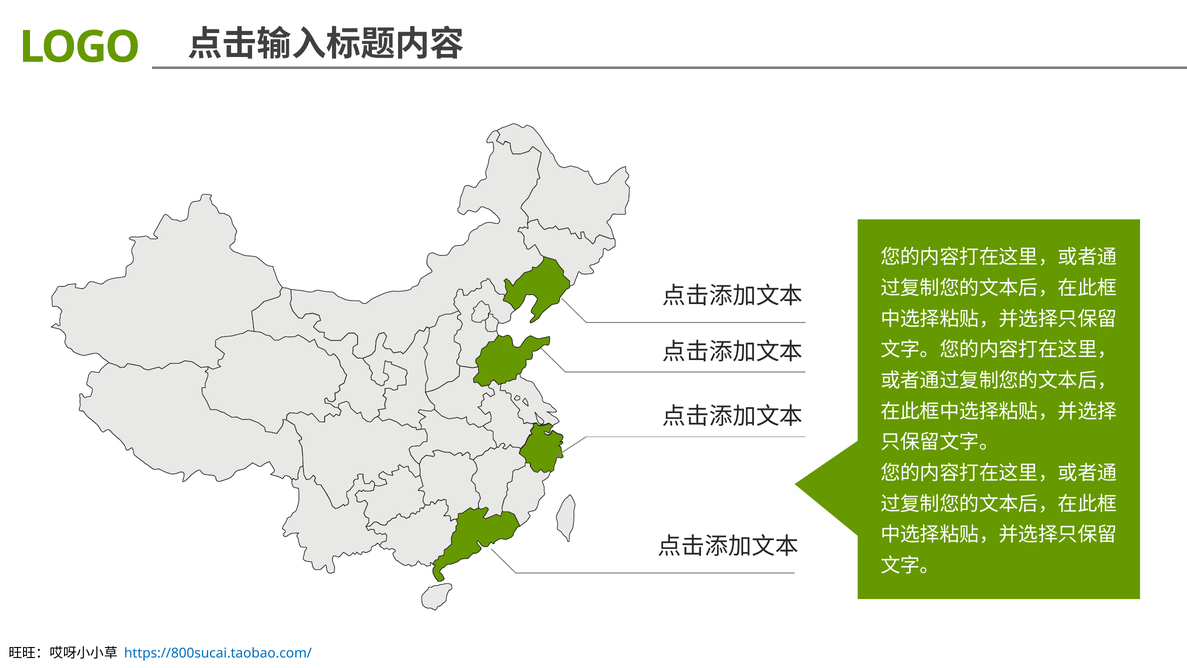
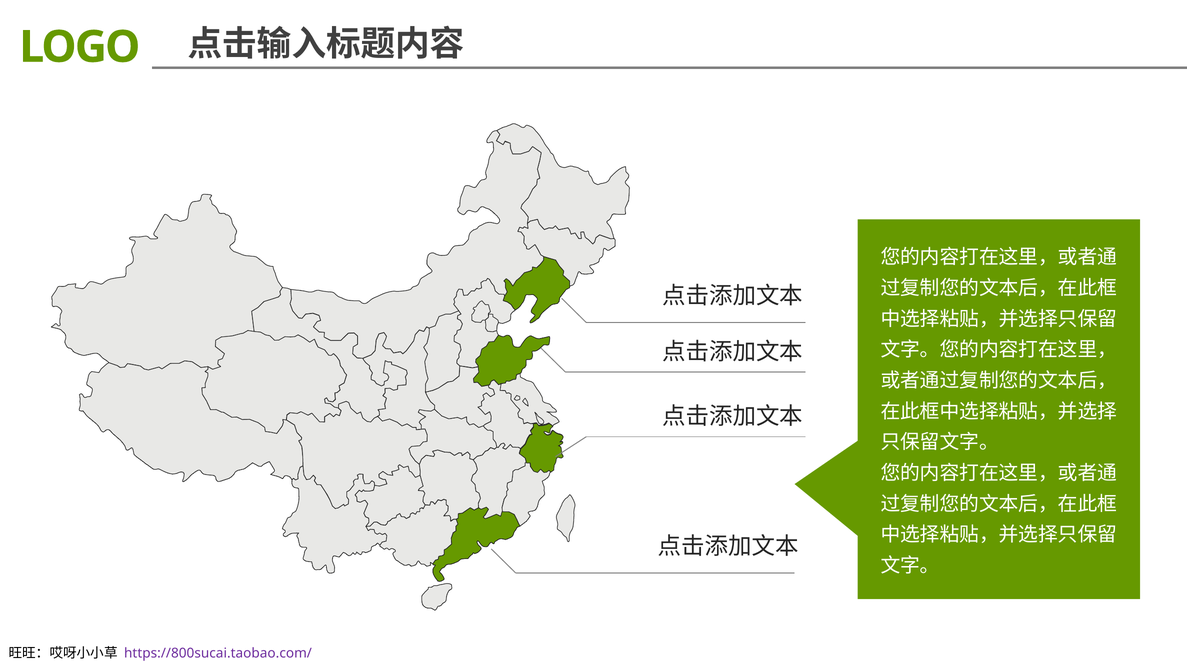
https://800sucai.taobao.com/ colour: blue -> purple
